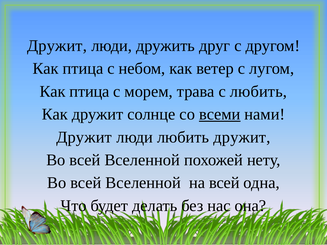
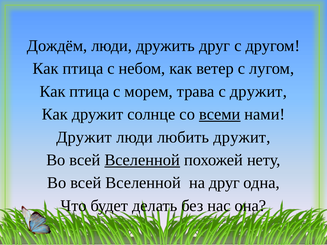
Дружит at (57, 46): Дружит -> Дождём
с любить: любить -> дружит
Вселенной at (142, 160) underline: none -> present
на всей: всей -> друг
